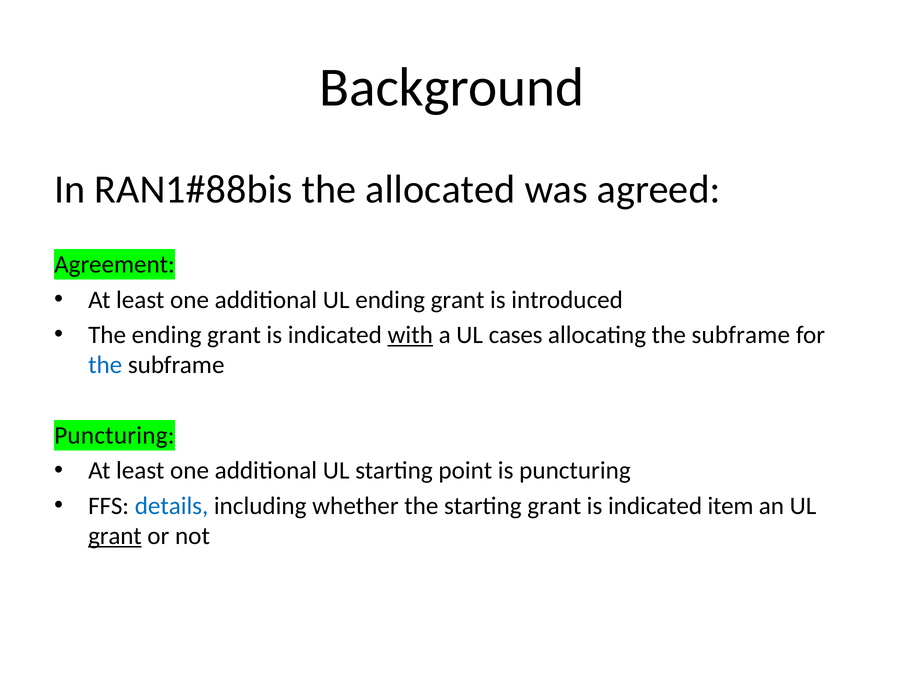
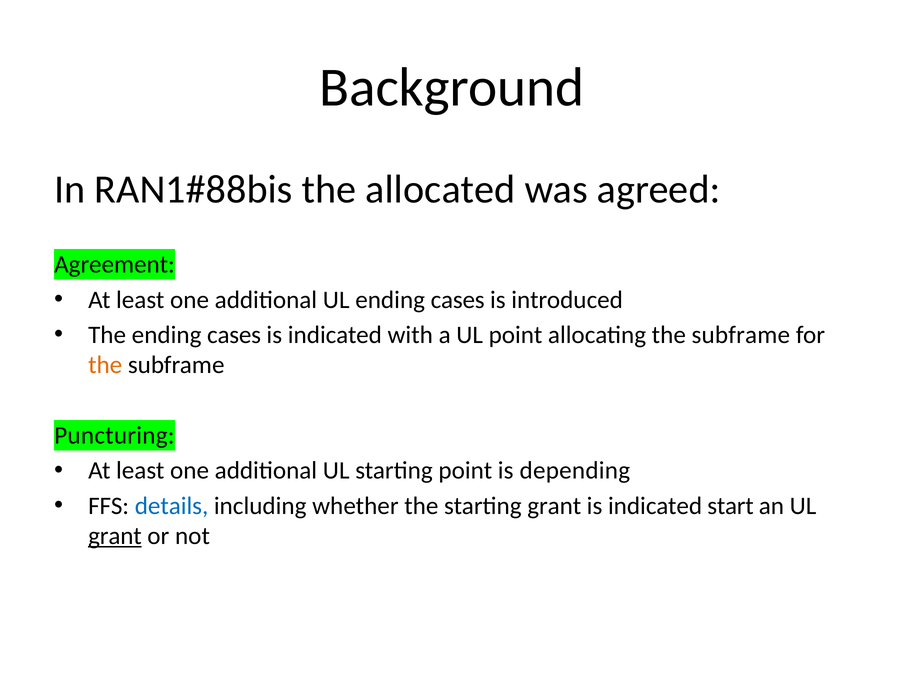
UL ending grant: grant -> cases
The ending grant: grant -> cases
with underline: present -> none
UL cases: cases -> point
the at (105, 365) colour: blue -> orange
is puncturing: puncturing -> depending
item: item -> start
